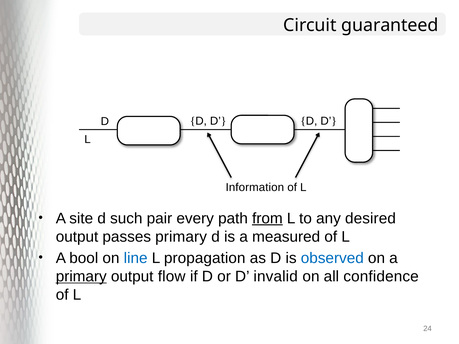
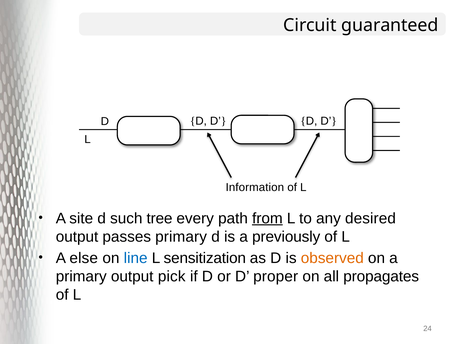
pair: pair -> tree
measured: measured -> previously
bool: bool -> else
propagation: propagation -> sensitization
observed colour: blue -> orange
primary at (81, 277) underline: present -> none
flow: flow -> pick
invalid: invalid -> proper
confidence: confidence -> propagates
